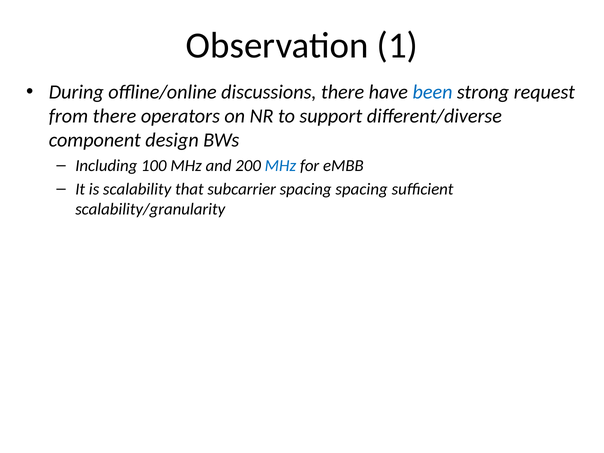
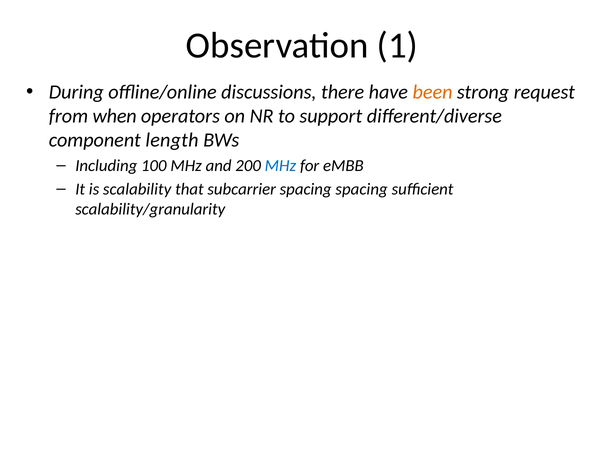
been colour: blue -> orange
from there: there -> when
design: design -> length
